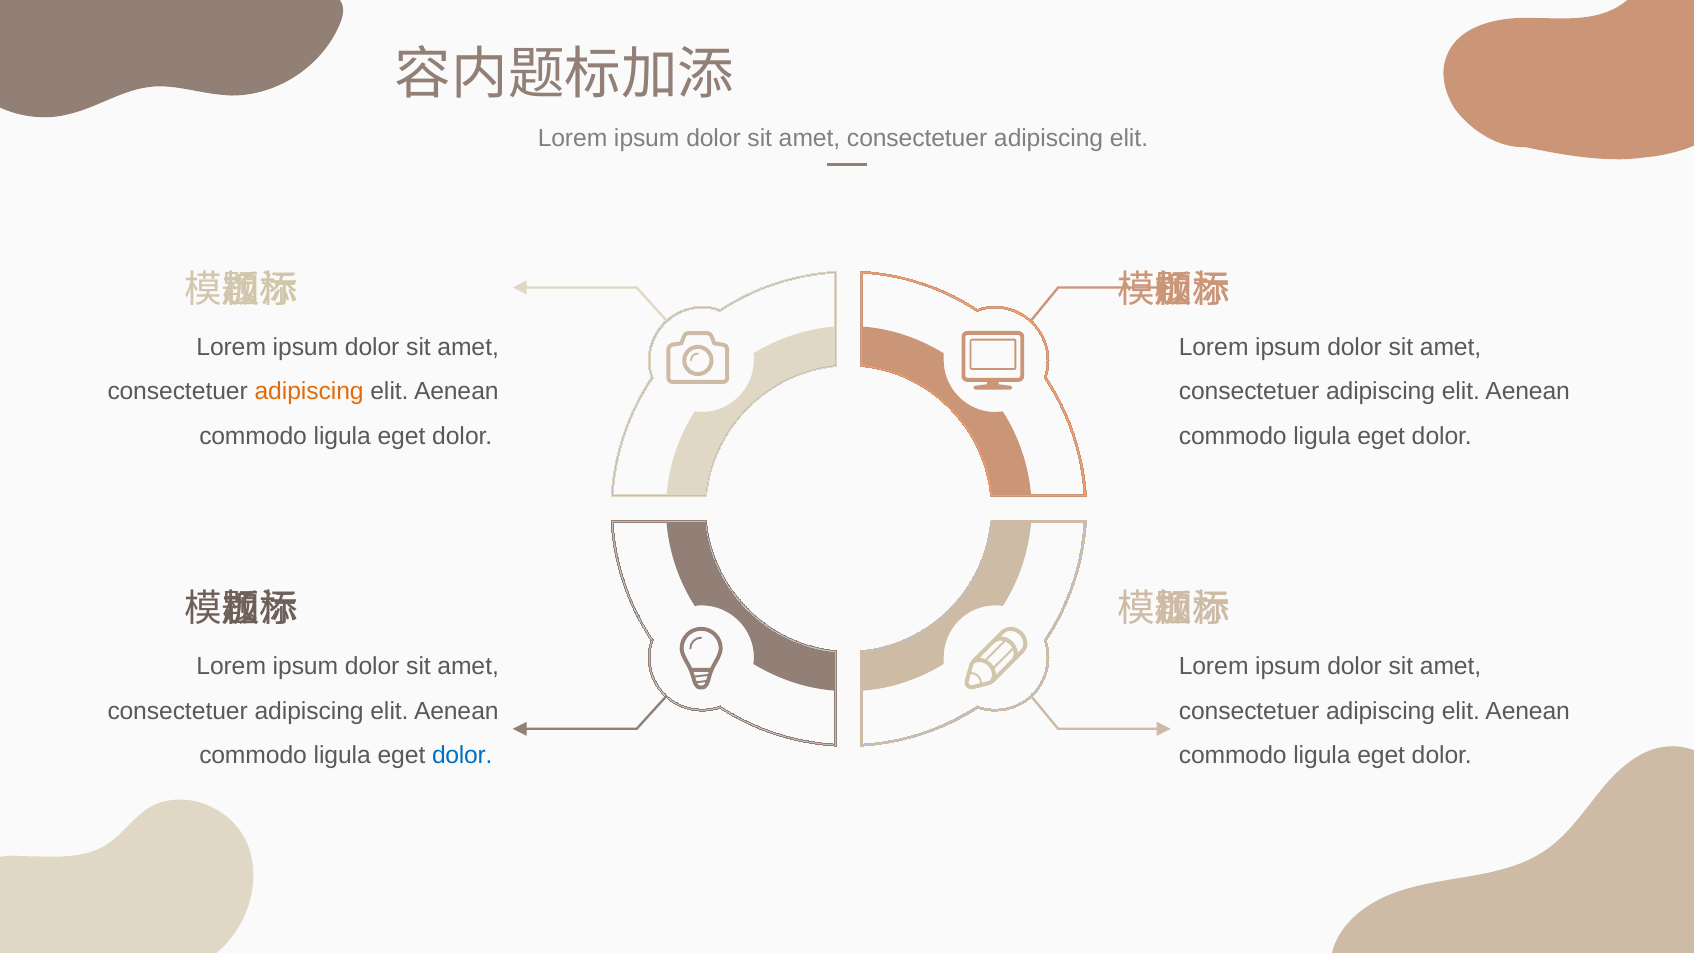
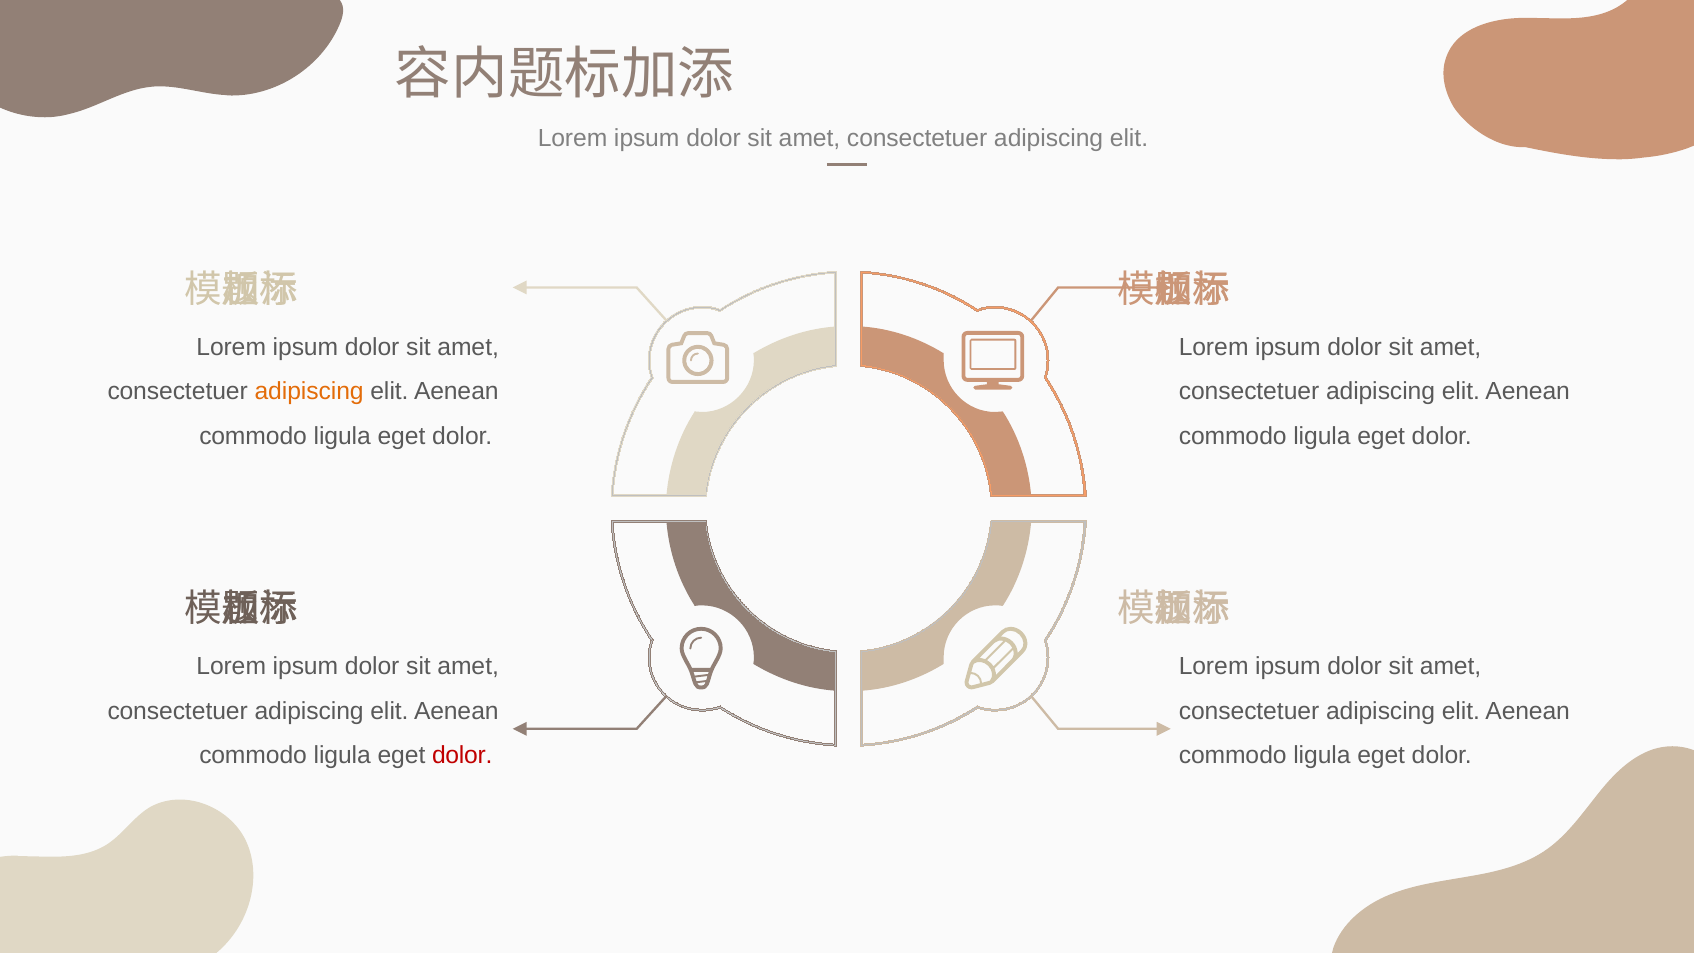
dolor at (462, 755) colour: blue -> red
